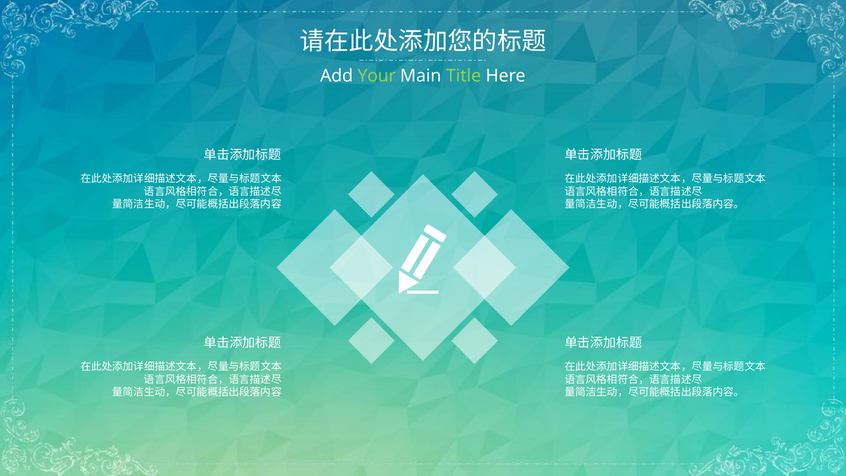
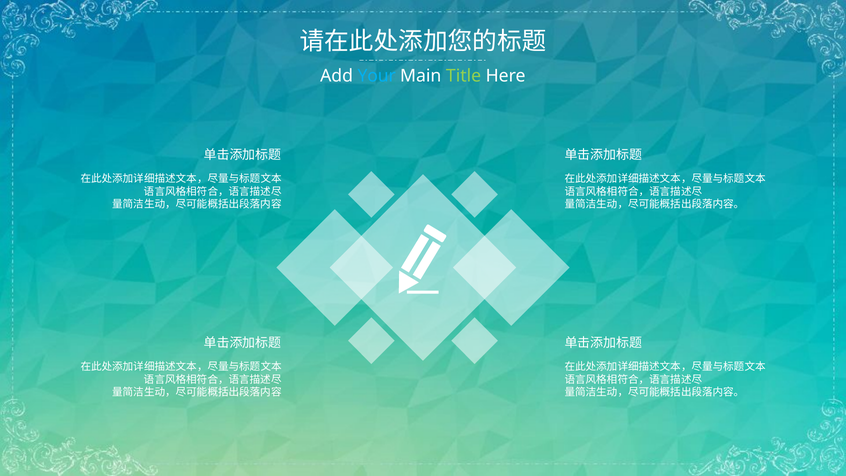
Your colour: light green -> light blue
